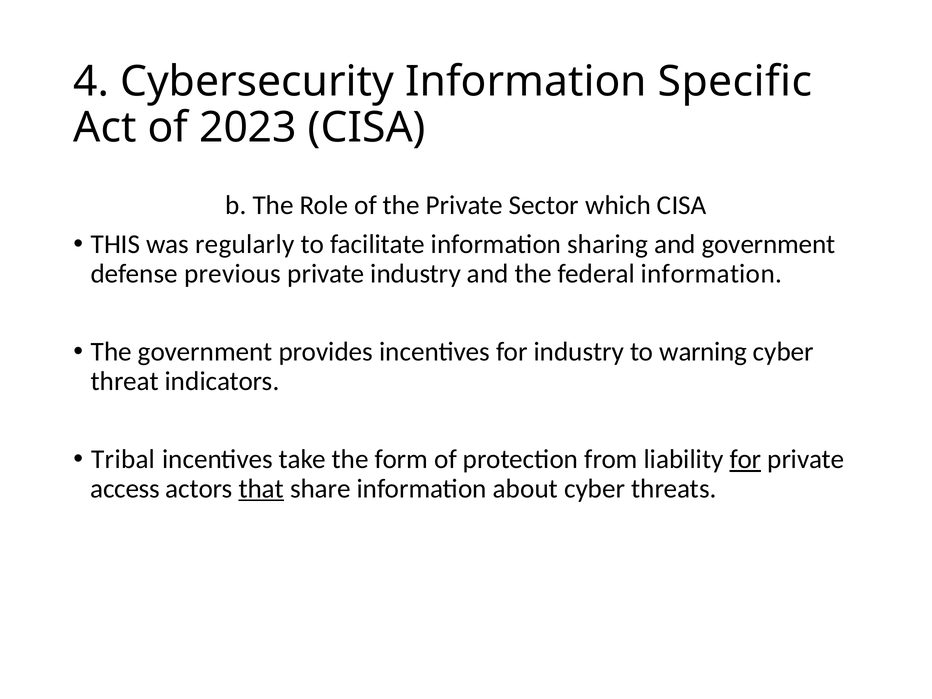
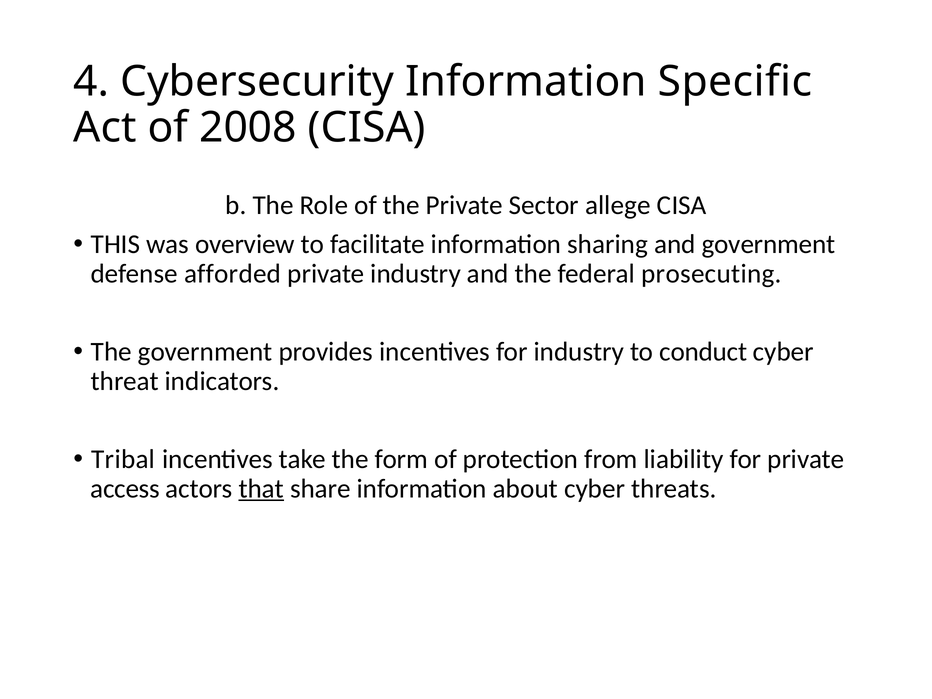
2023: 2023 -> 2008
which: which -> allege
regularly: regularly -> overview
previous: previous -> afforded
federal information: information -> prosecuting
warning: warning -> conduct
for at (746, 459) underline: present -> none
